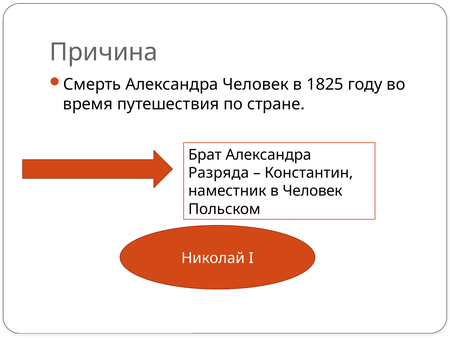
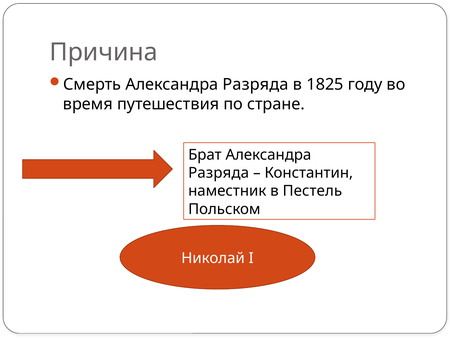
Смерть Александра Человек: Человек -> Разряда
в Человек: Человек -> Пестель
